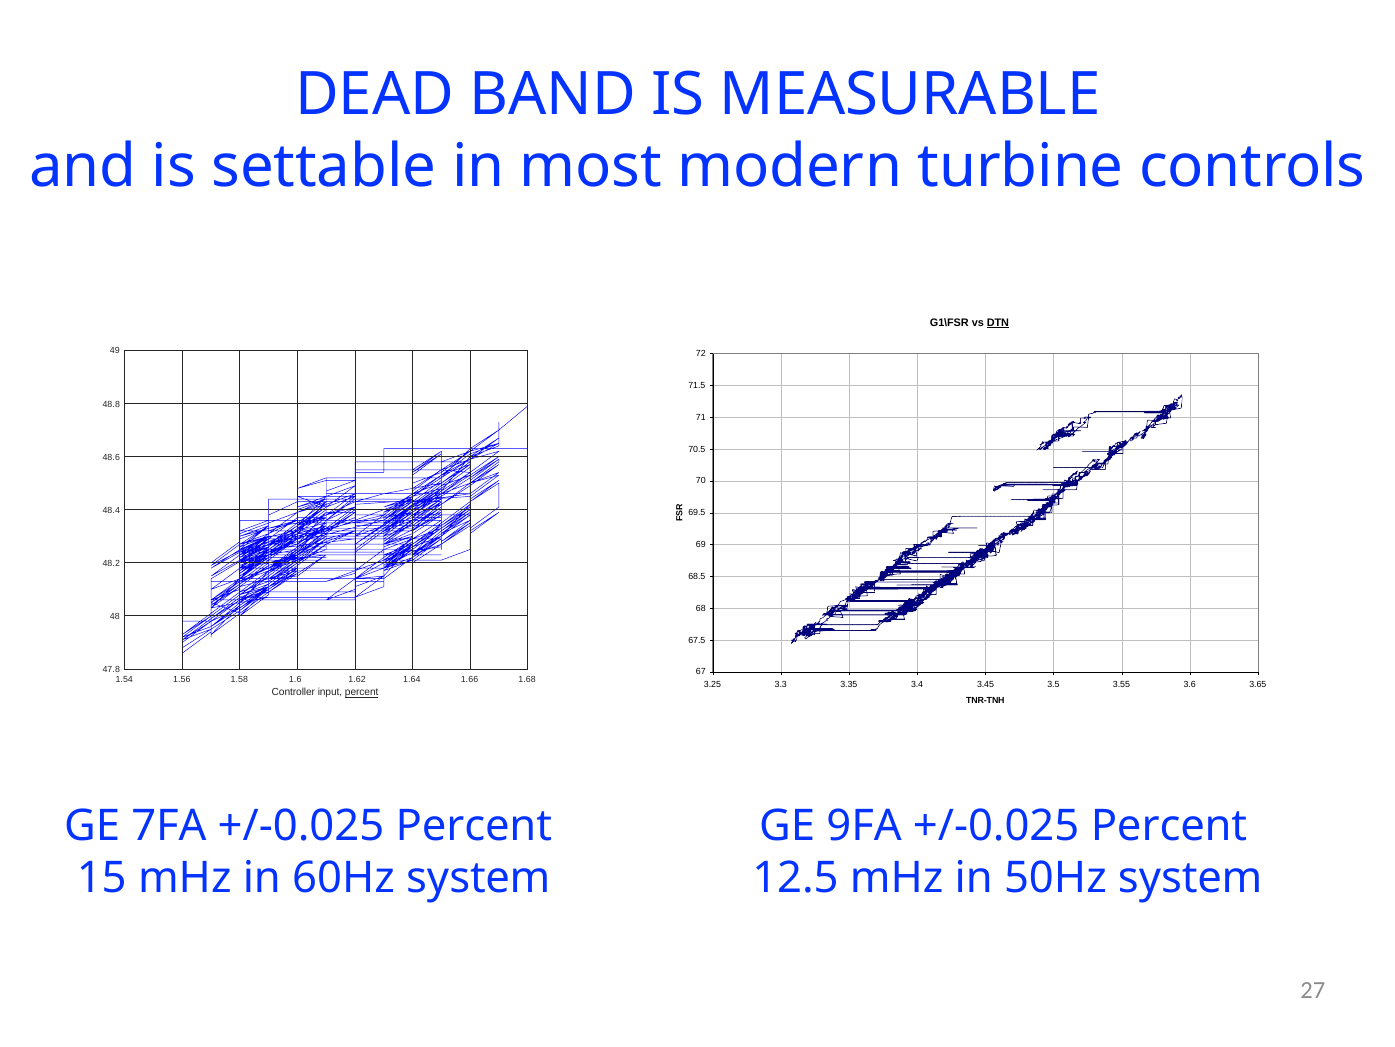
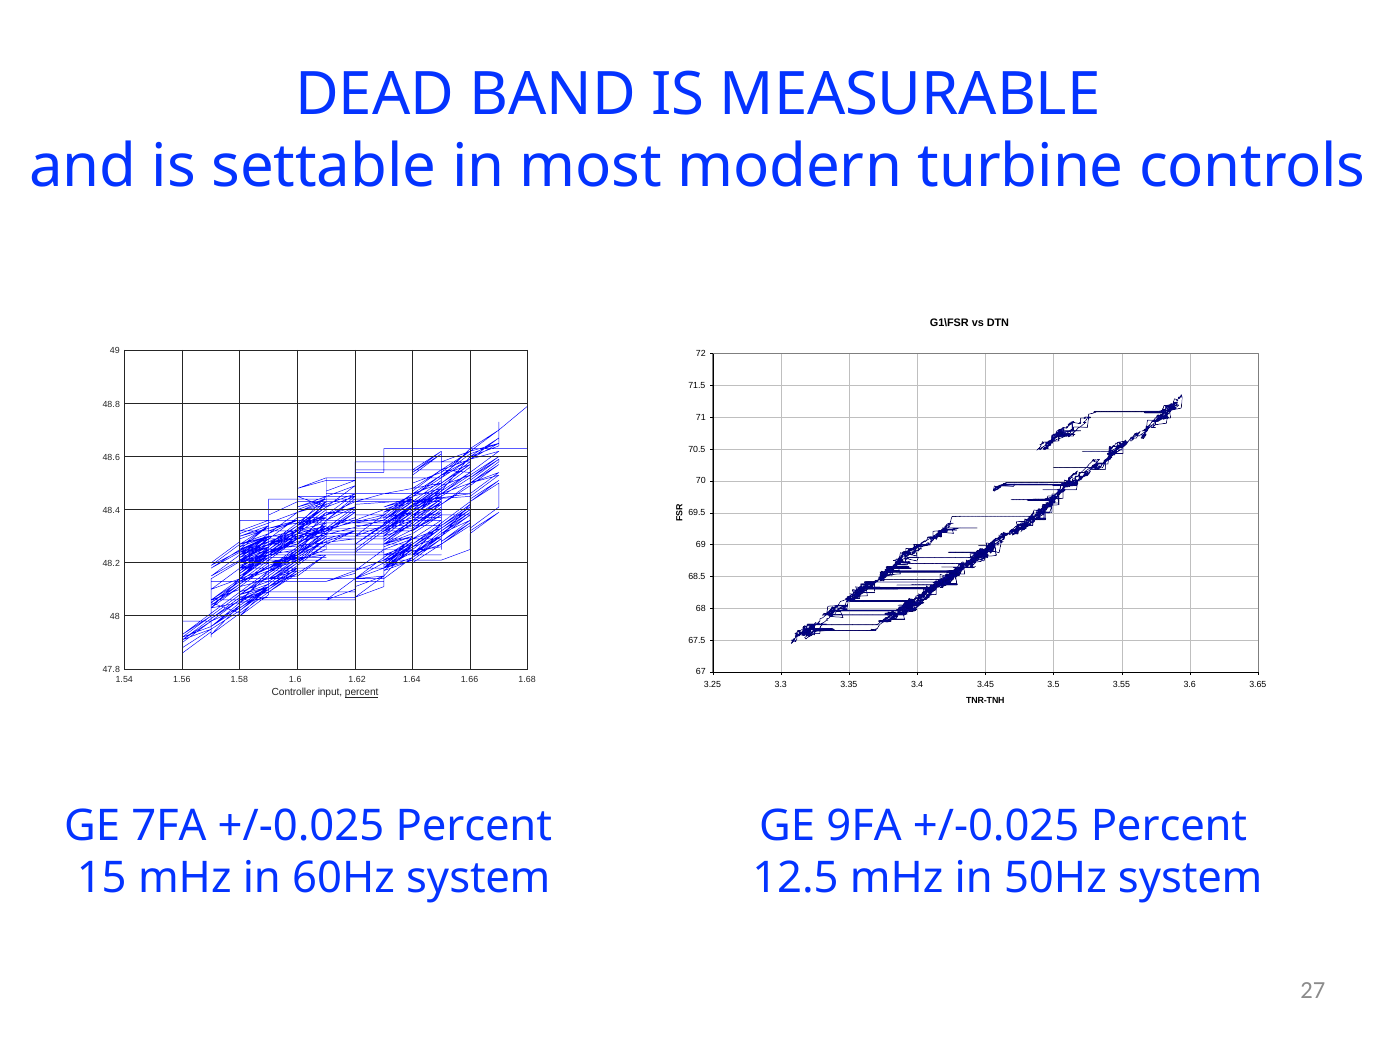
DTN underline: present -> none
